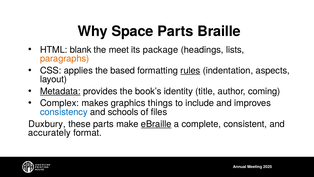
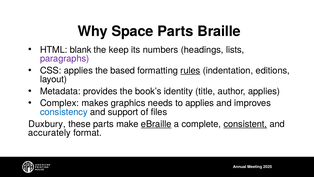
meet: meet -> keep
package: package -> numbers
paragraphs colour: orange -> purple
aspects: aspects -> editions
Metadata underline: present -> none
author coming: coming -> applies
things: things -> needs
to include: include -> applies
schools: schools -> support
consistent underline: none -> present
